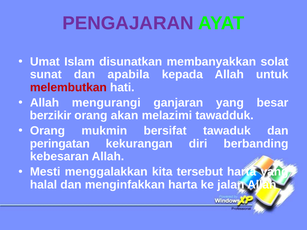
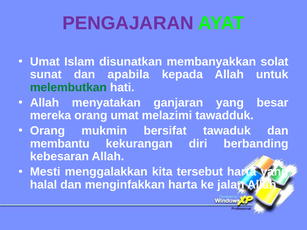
melembutkan colour: red -> green
mengurangi: mengurangi -> menyatakan
berzikir: berzikir -> mereka
orang akan: akan -> umat
peringatan: peringatan -> membantu
